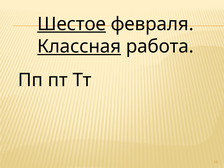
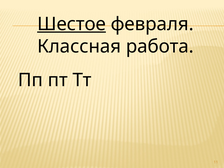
Классная underline: present -> none
